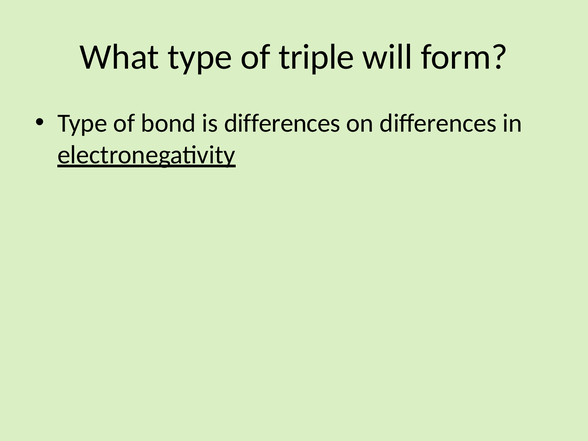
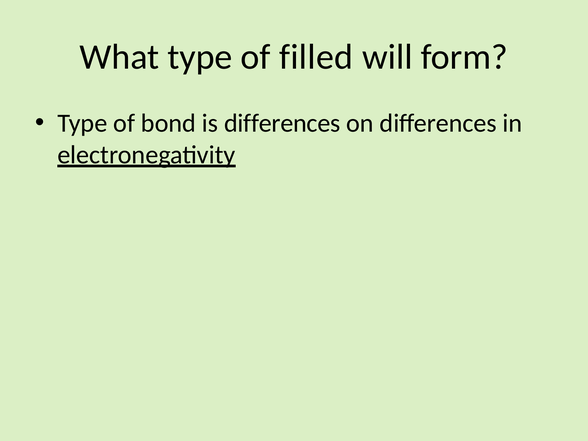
triple: triple -> filled
